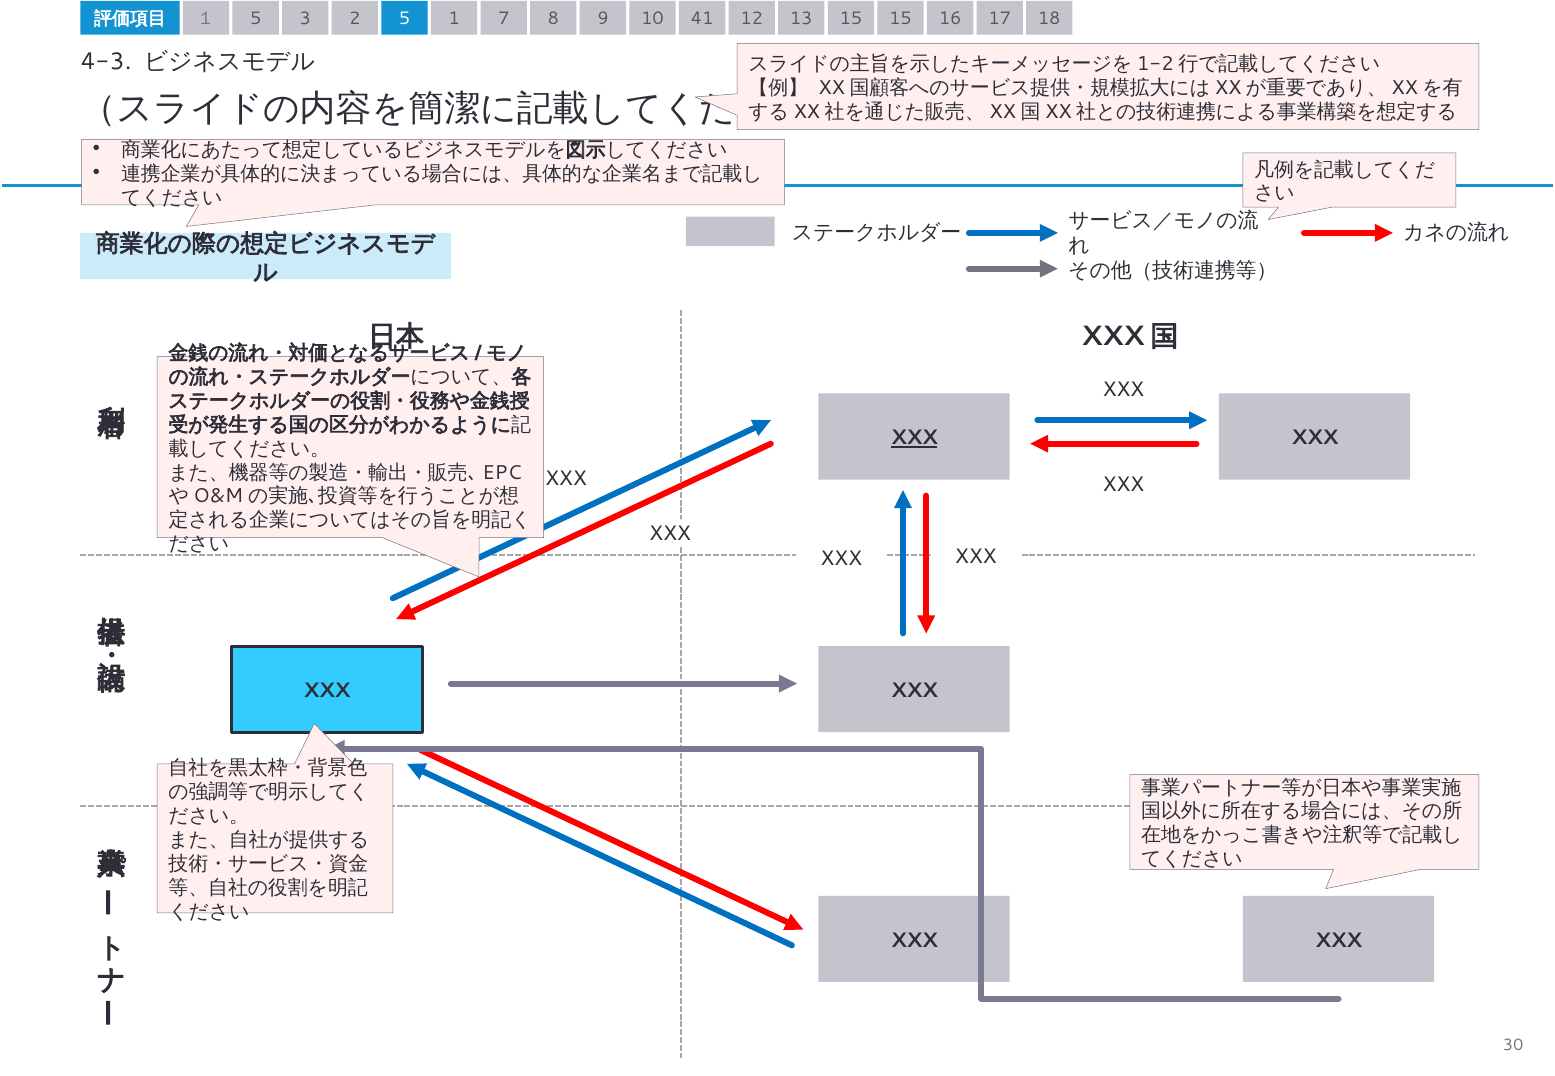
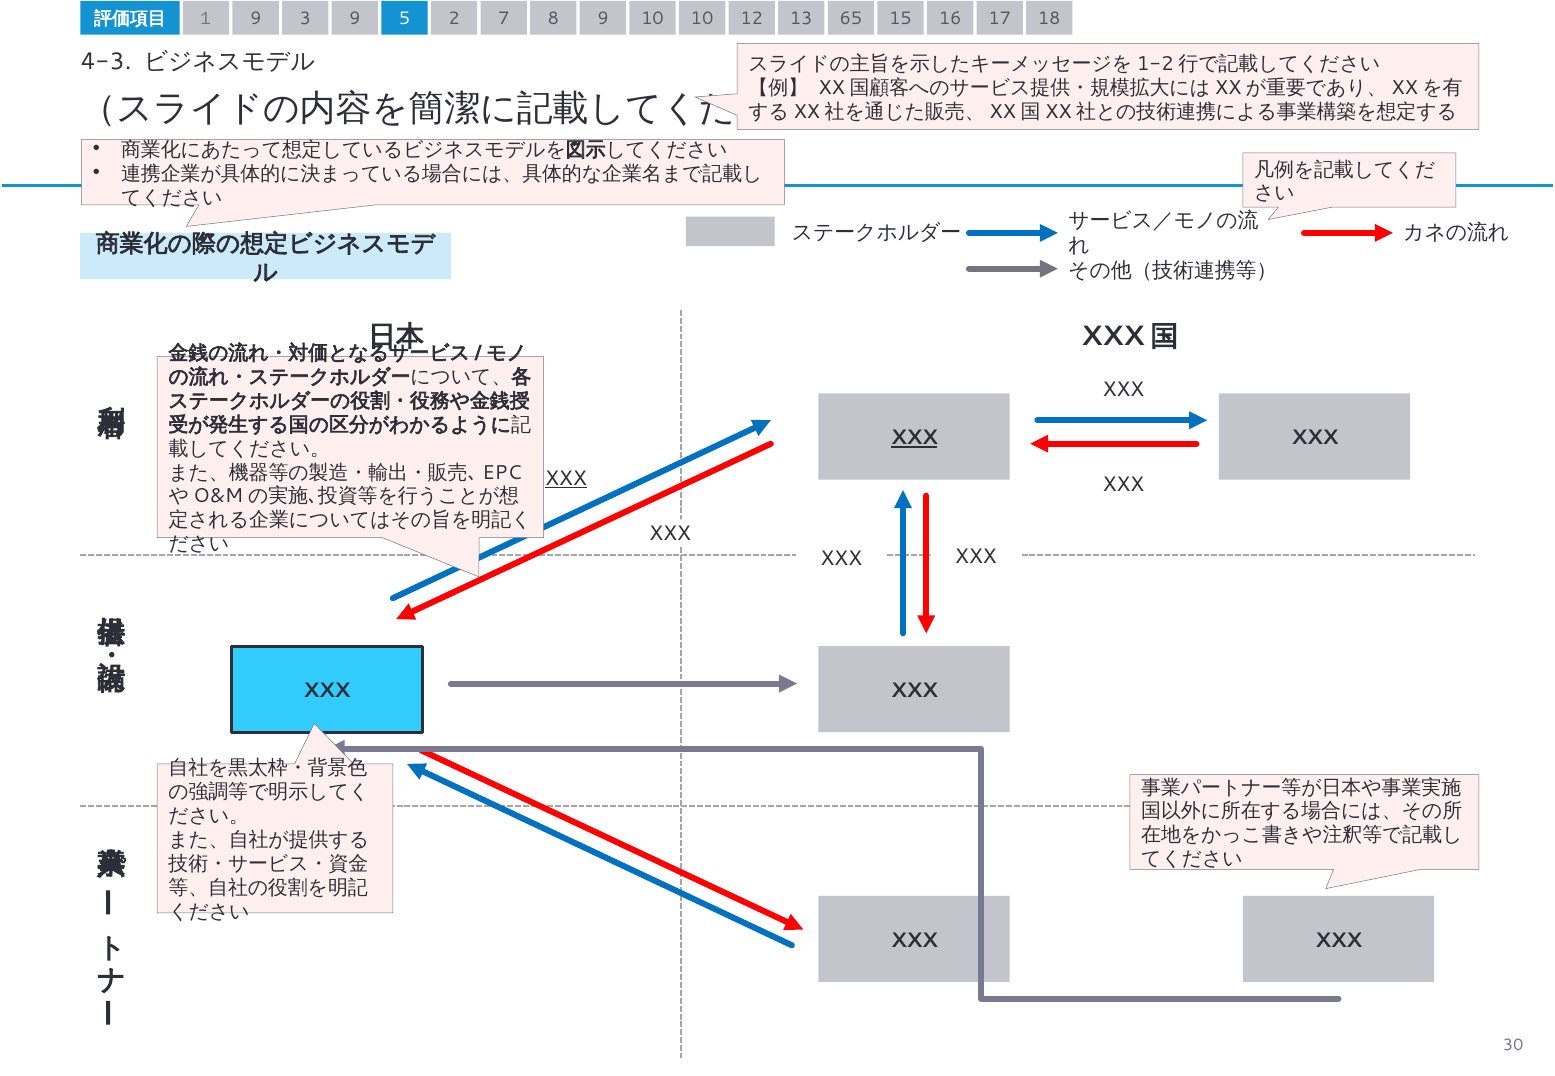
１ 5: 5 -> 9
3 2: 2 -> 9
1: 1 -> 2
10 41: 41 -> 10
13 15: 15 -> 65
XXX at (566, 479) underline: none -> present
